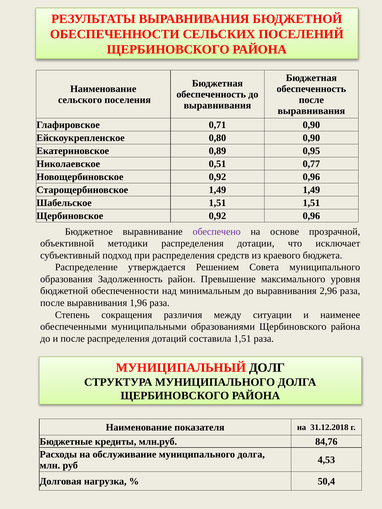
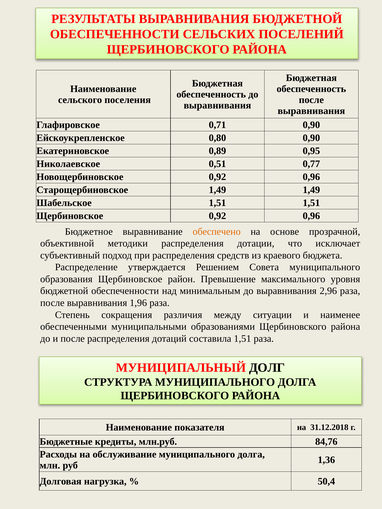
обеспечено colour: purple -> orange
образования Задолженность: Задолженность -> Щербиновское
4,53: 4,53 -> 1,36
